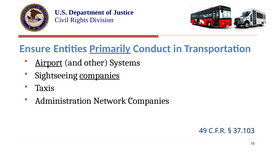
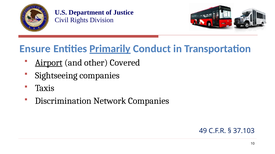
Systems: Systems -> Covered
companies at (99, 76) underline: present -> none
Administration: Administration -> Discrimination
